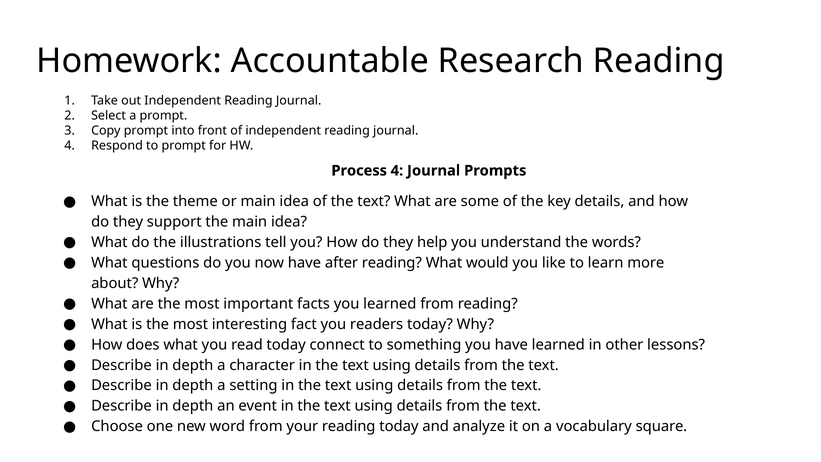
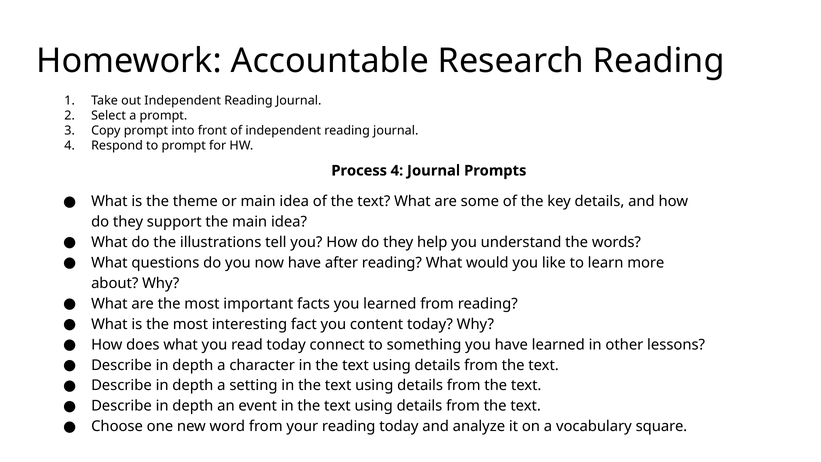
readers: readers -> content
